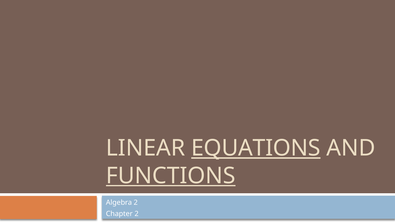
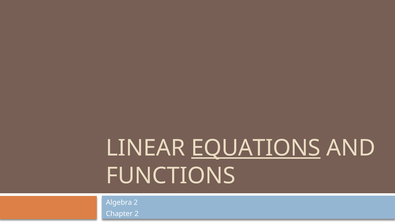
FUNCTIONS underline: present -> none
